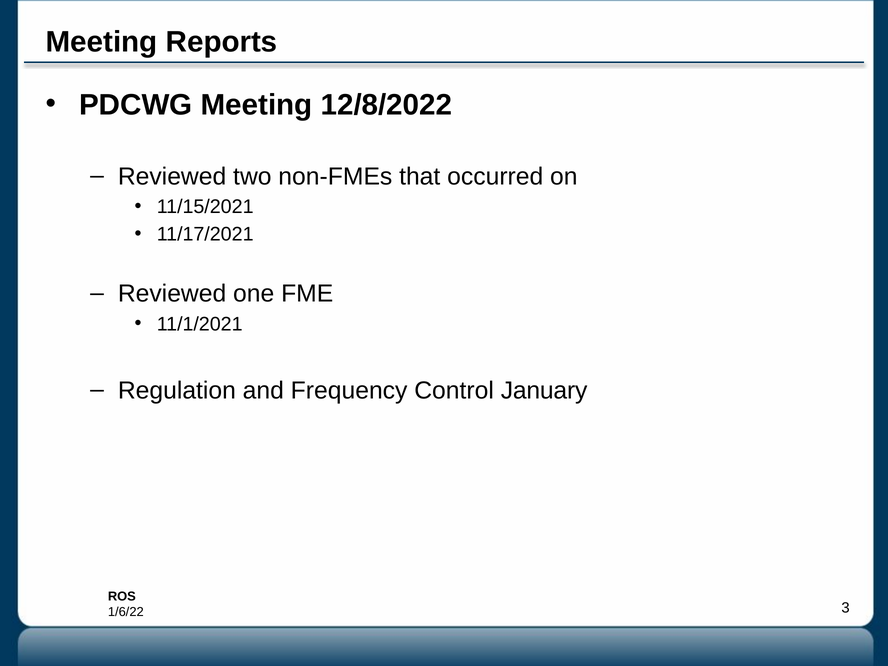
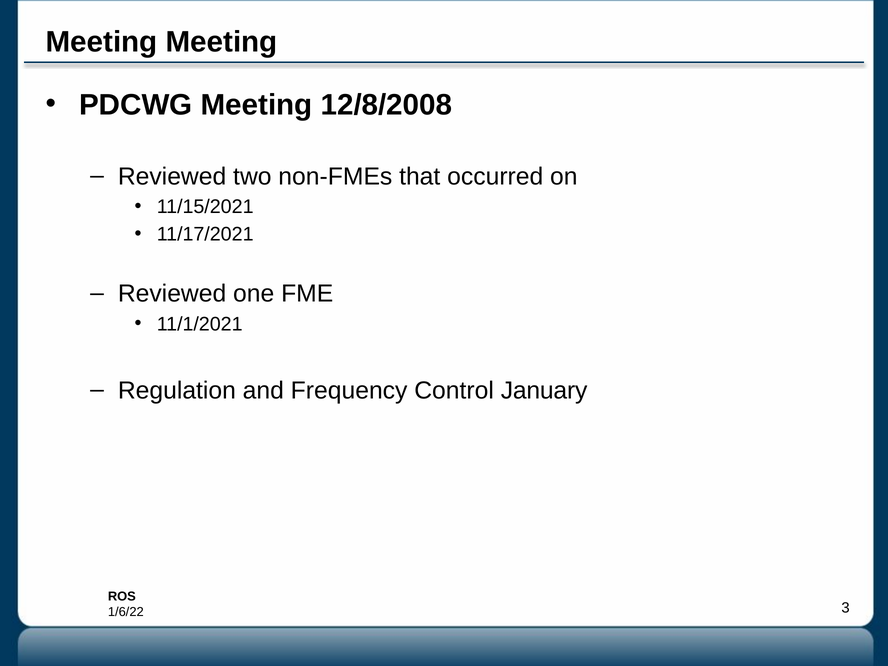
Meeting Reports: Reports -> Meeting
12/8/2022: 12/8/2022 -> 12/8/2008
